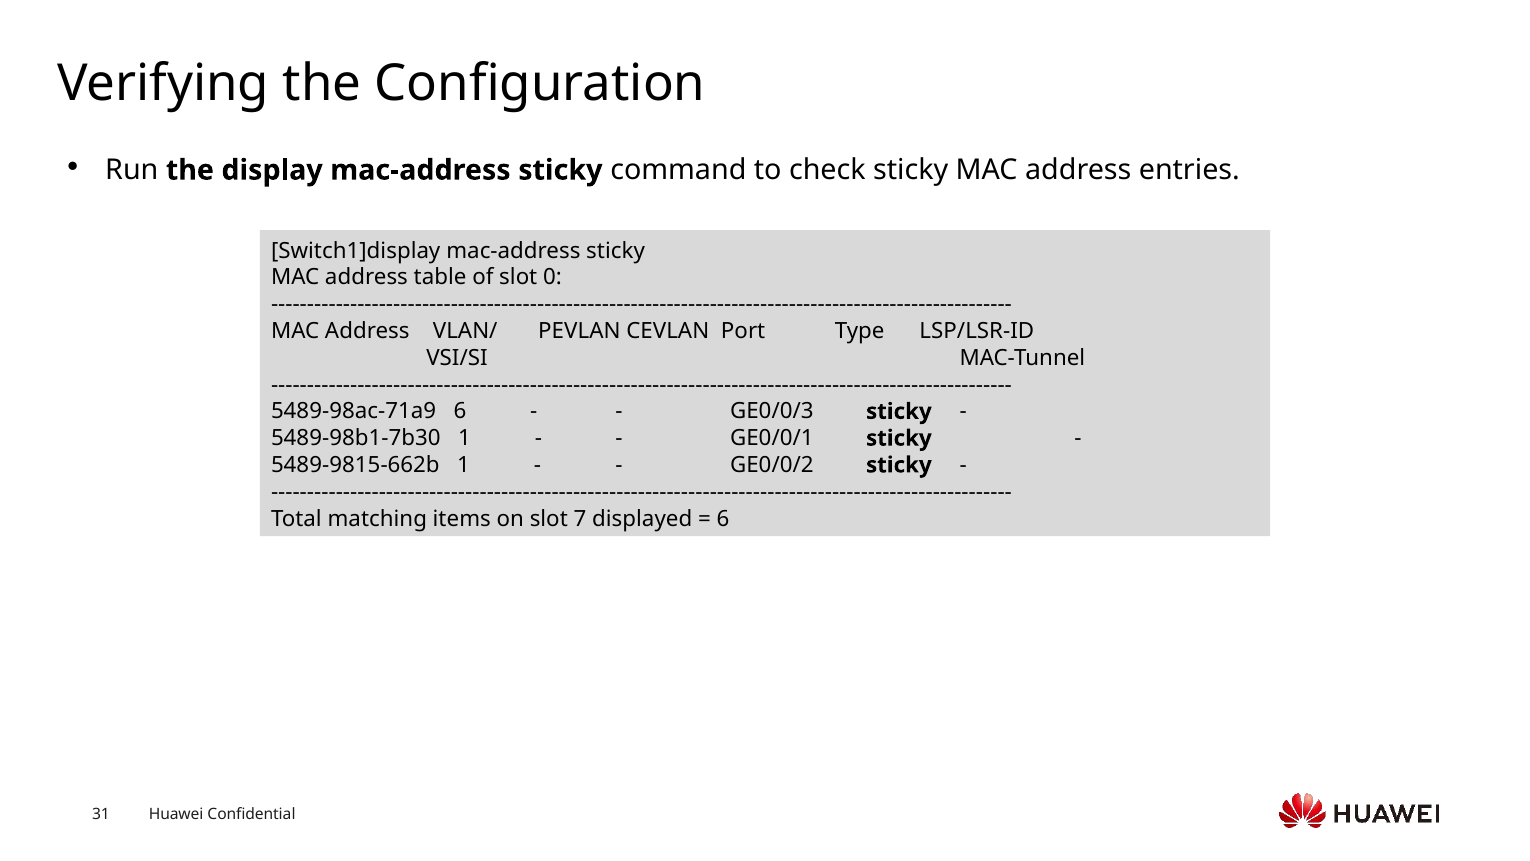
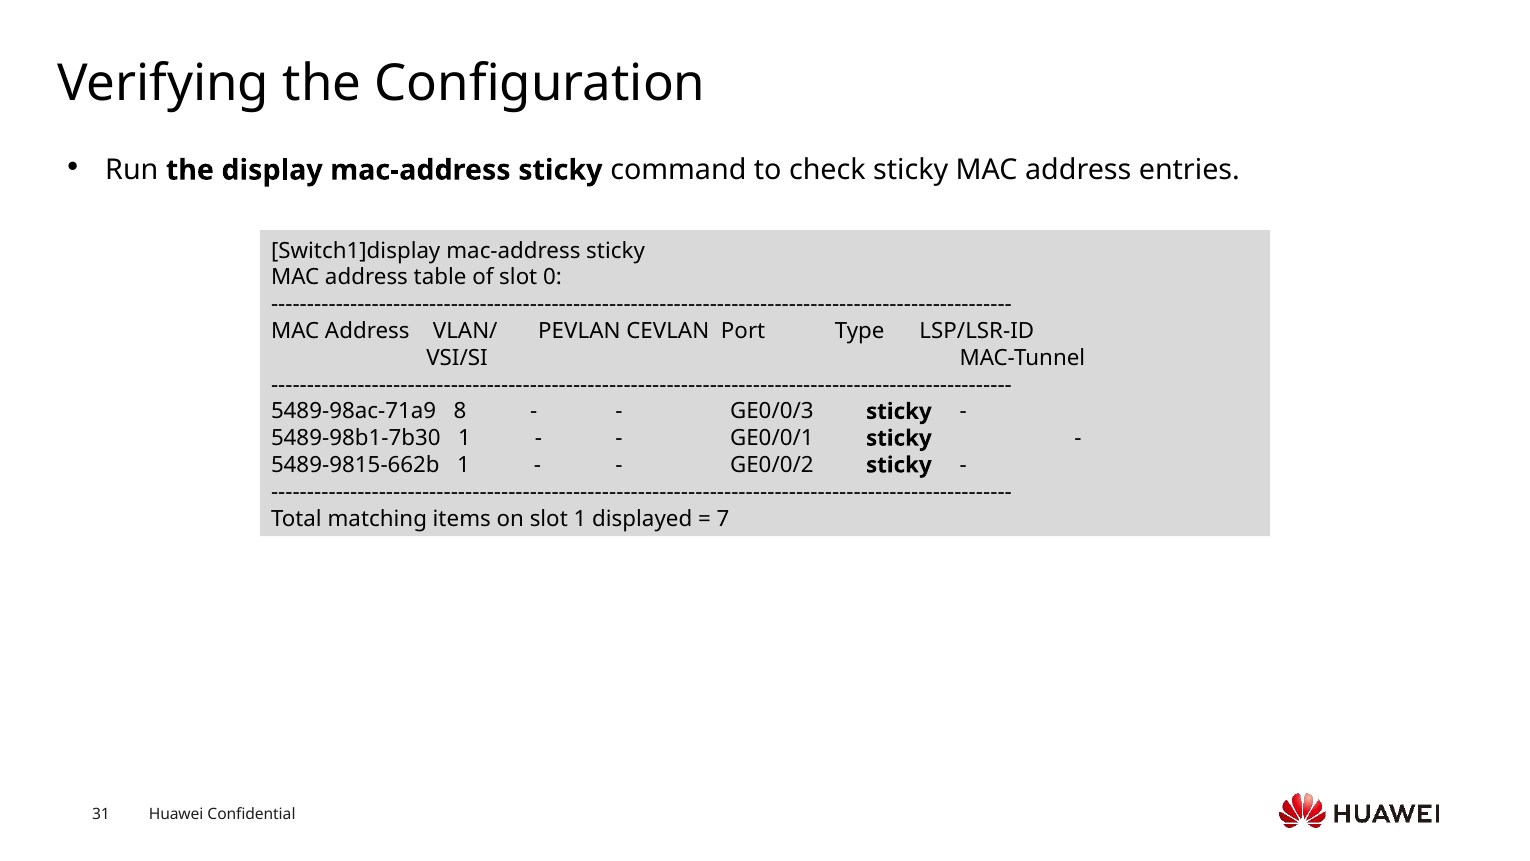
5489-98ac-71a9 6: 6 -> 8
slot 7: 7 -> 1
6 at (723, 518): 6 -> 7
